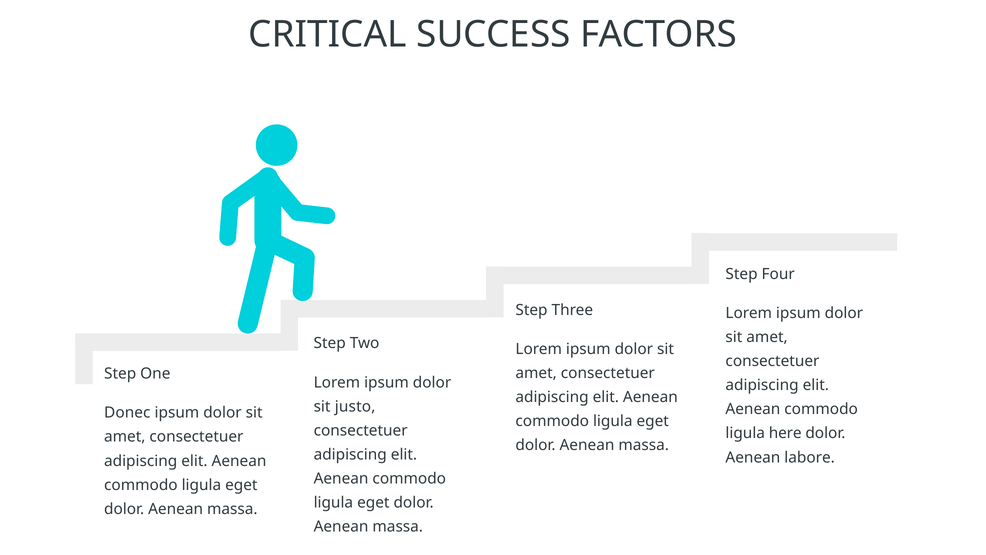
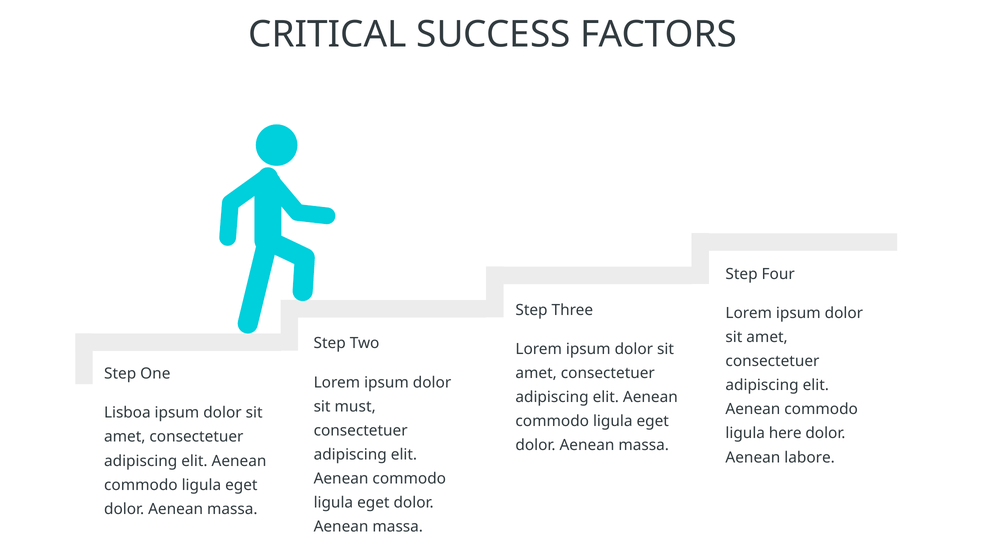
justo: justo -> must
Donec: Donec -> Lisboa
